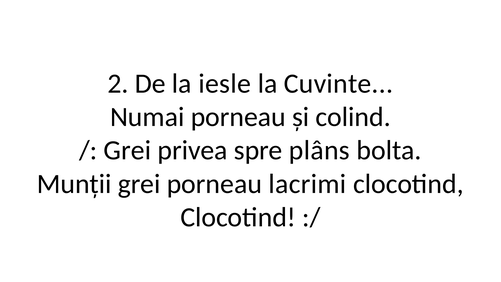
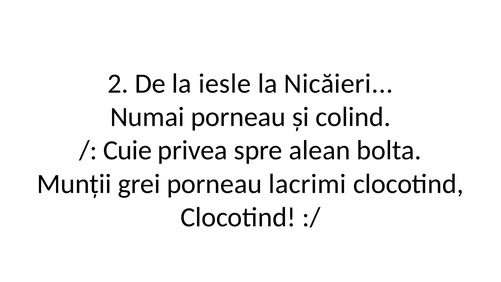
Cuvinte: Cuvinte -> Nicăieri
Grei at (127, 150): Grei -> Cuie
plâns: plâns -> alean
